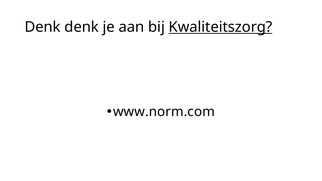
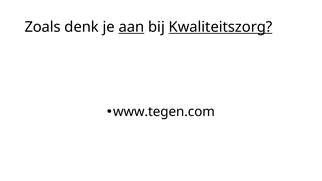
Denk at (43, 27): Denk -> Zoals
aan underline: none -> present
www.norm.com: www.norm.com -> www.tegen.com
